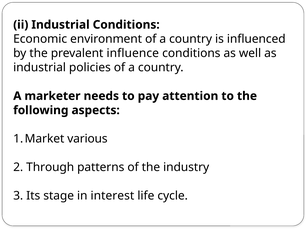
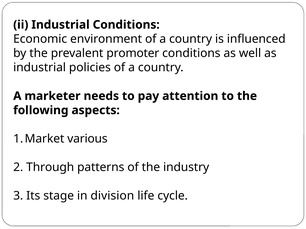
influence: influence -> promoter
interest: interest -> division
